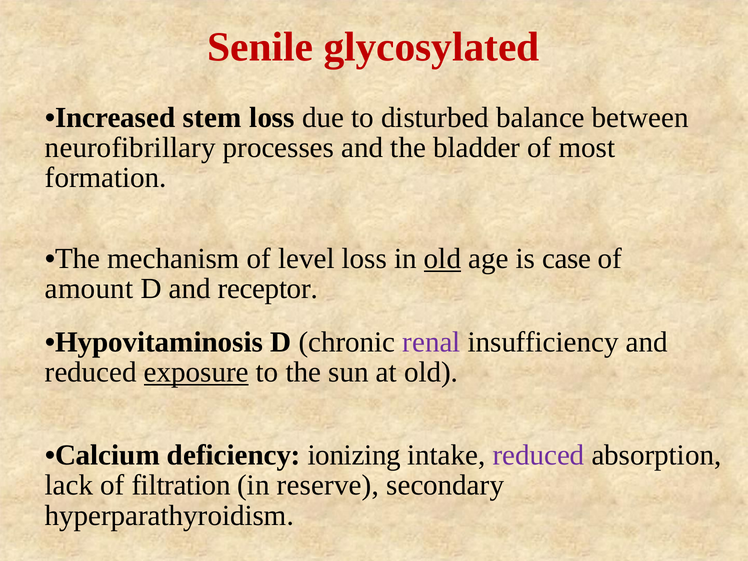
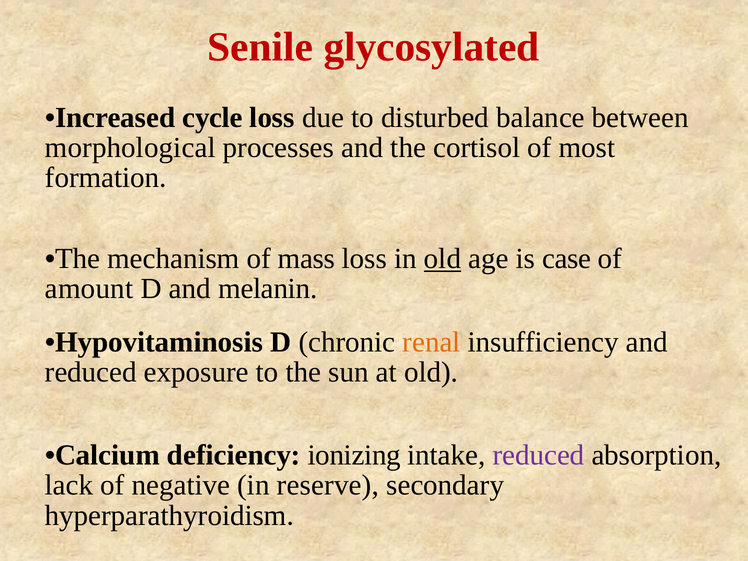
stem: stem -> cycle
neurofibrillary: neurofibrillary -> morphological
bladder: bladder -> cortisol
level: level -> mass
receptor: receptor -> melanin
renal colour: purple -> orange
exposure underline: present -> none
filtration: filtration -> negative
